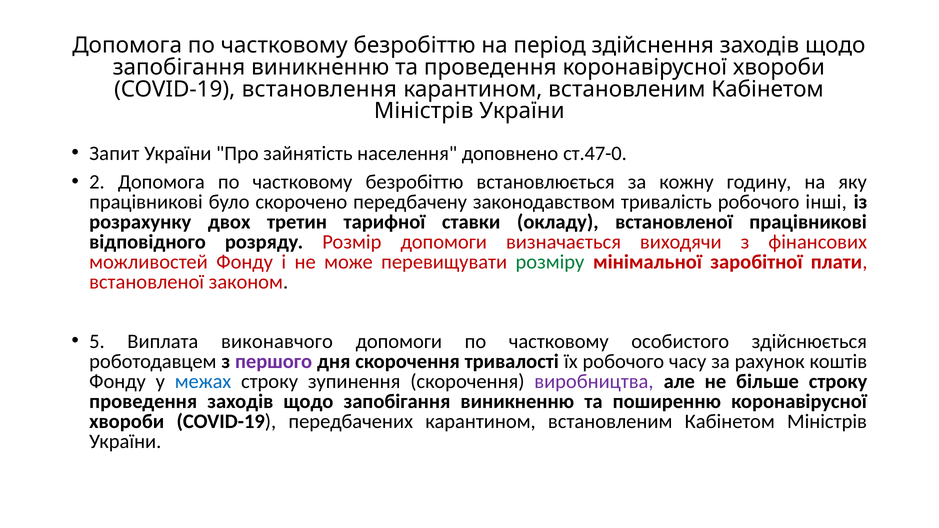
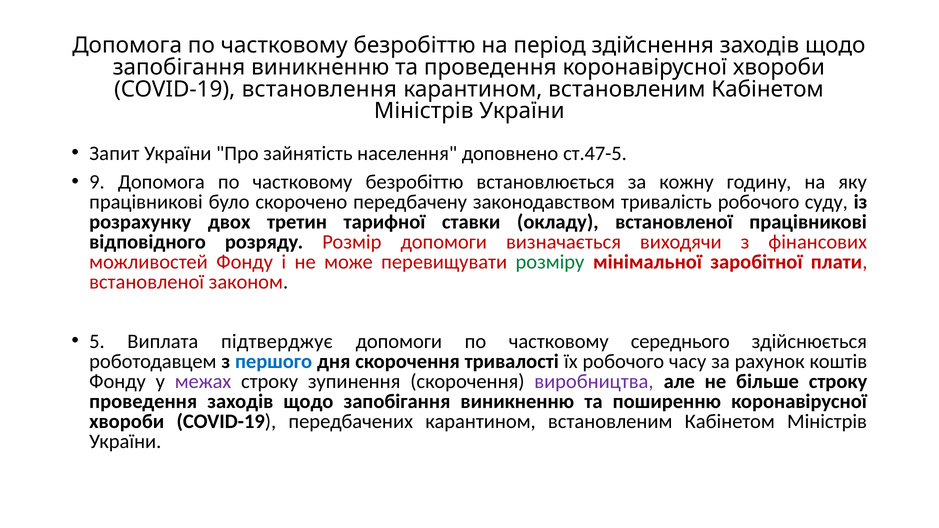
ст.47-0: ст.47-0 -> ст.47-5
2: 2 -> 9
інші: інші -> суду
виконавчого: виконавчого -> підтверджує
особистого: особистого -> середнього
першого colour: purple -> blue
межах colour: blue -> purple
